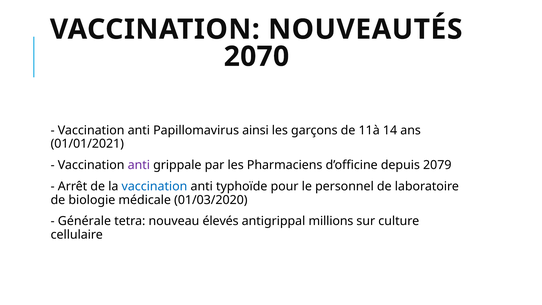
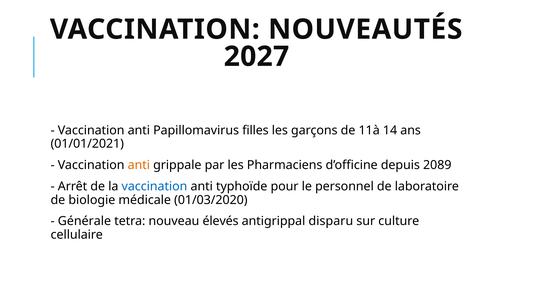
2070: 2070 -> 2027
ainsi: ainsi -> filles
anti at (139, 165) colour: purple -> orange
2079: 2079 -> 2089
millions: millions -> disparu
